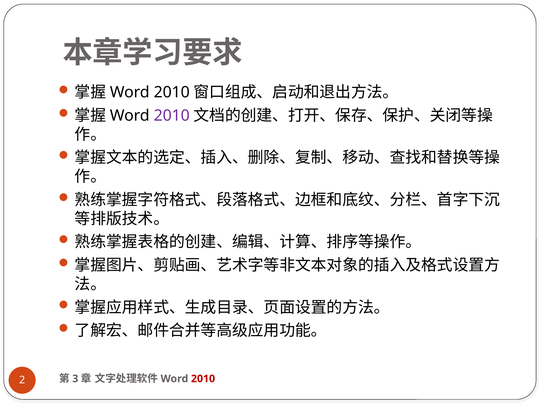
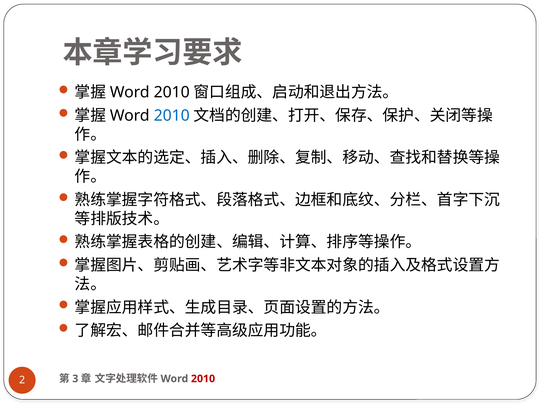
2010 at (172, 116) colour: purple -> blue
